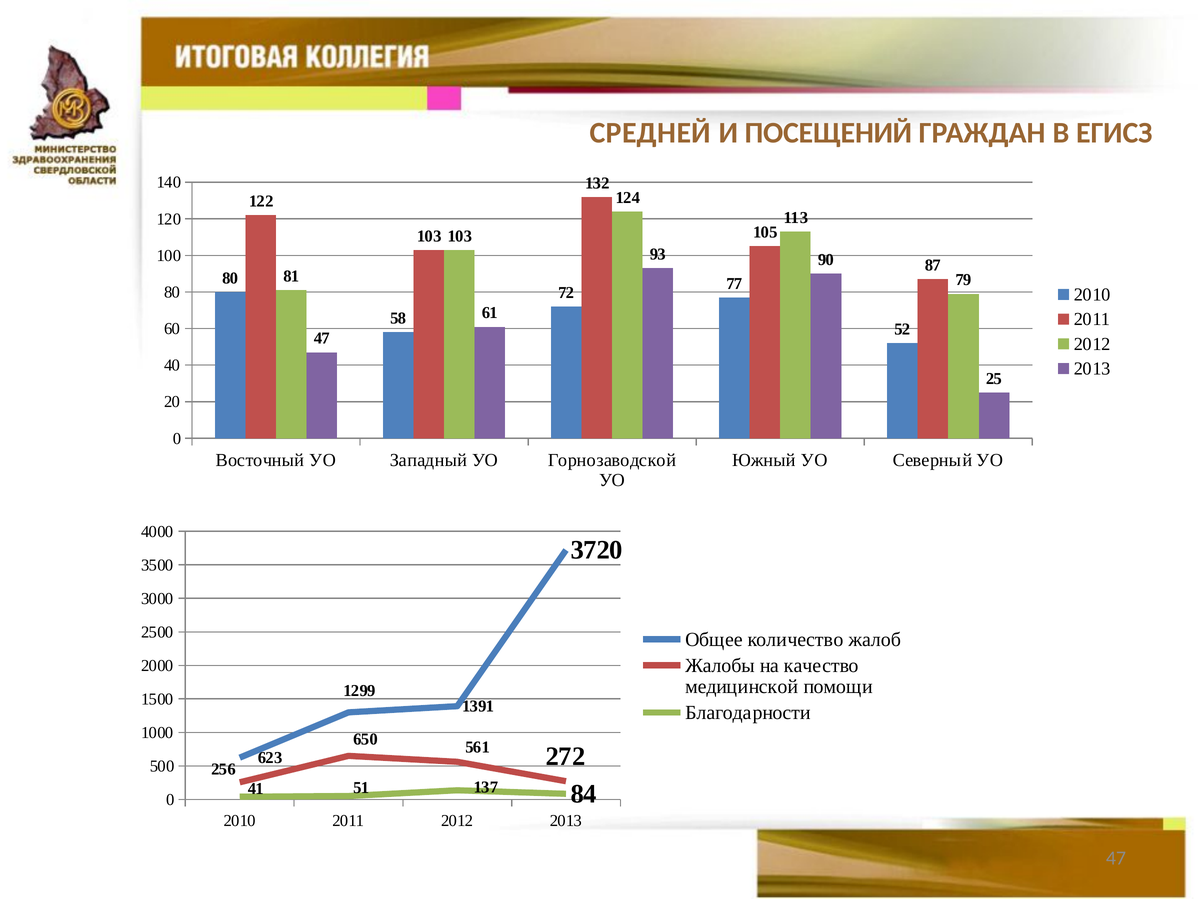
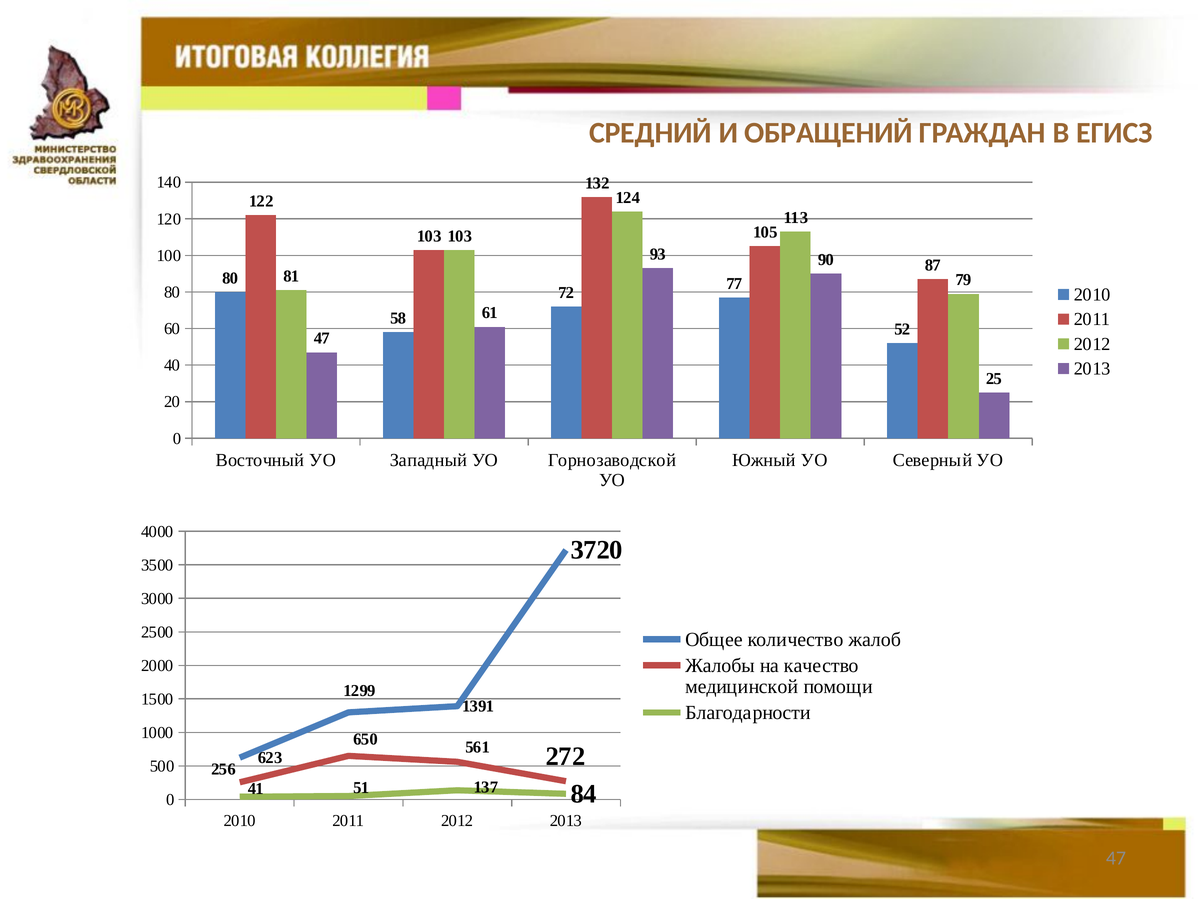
СРЕДНЕЙ: СРЕДНЕЙ -> СРЕДНИЙ
ПОСЕЩЕНИЙ: ПОСЕЩЕНИЙ -> ОБРАЩЕНИЙ
